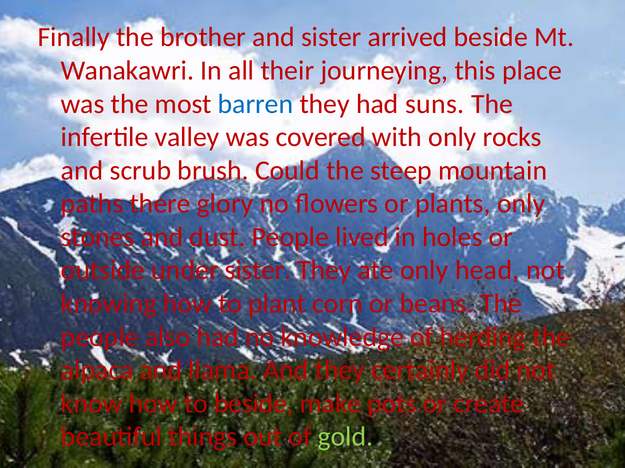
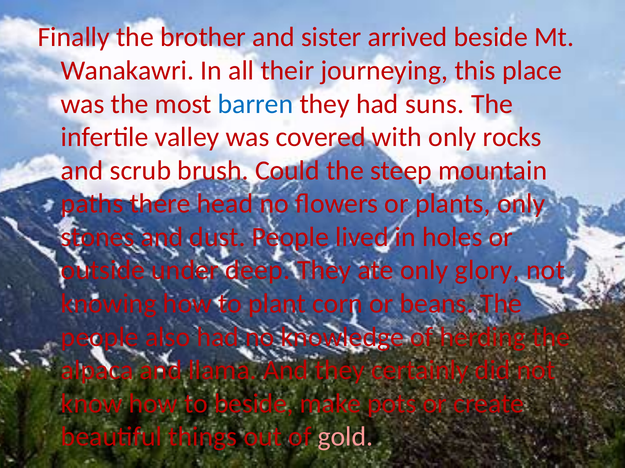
glory: glory -> head
under sister: sister -> deep
head: head -> glory
gold colour: light green -> pink
